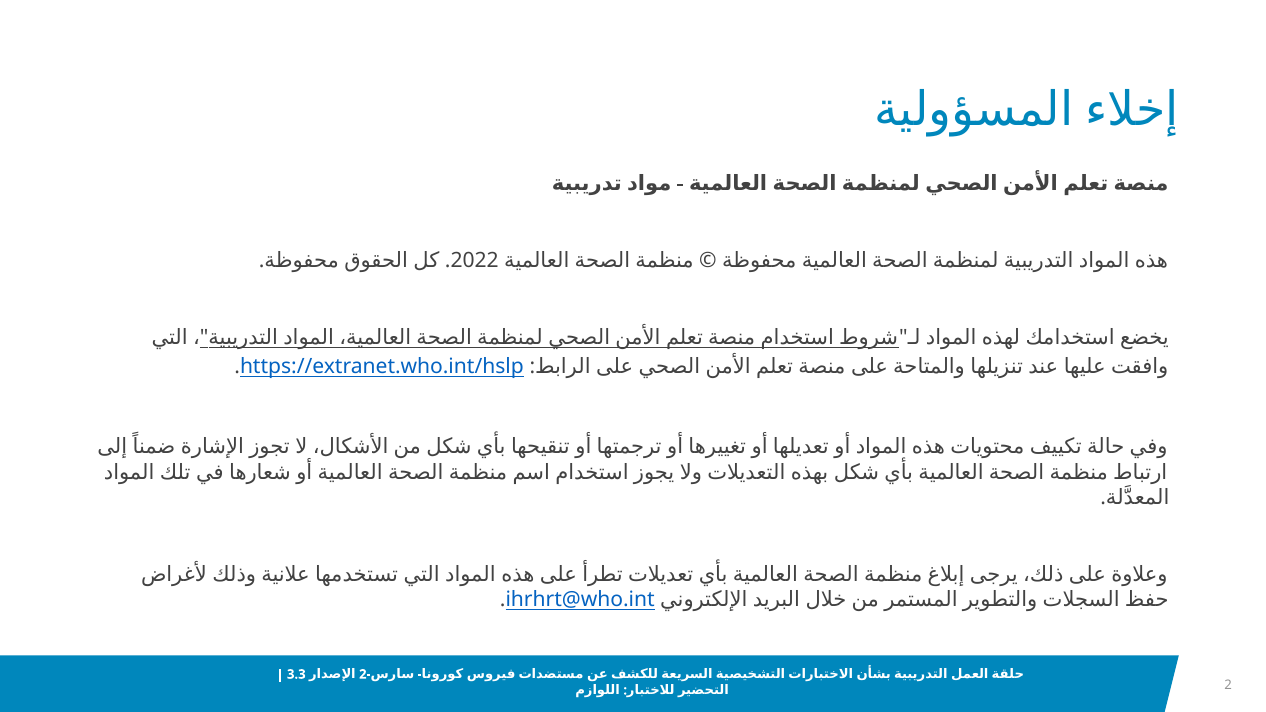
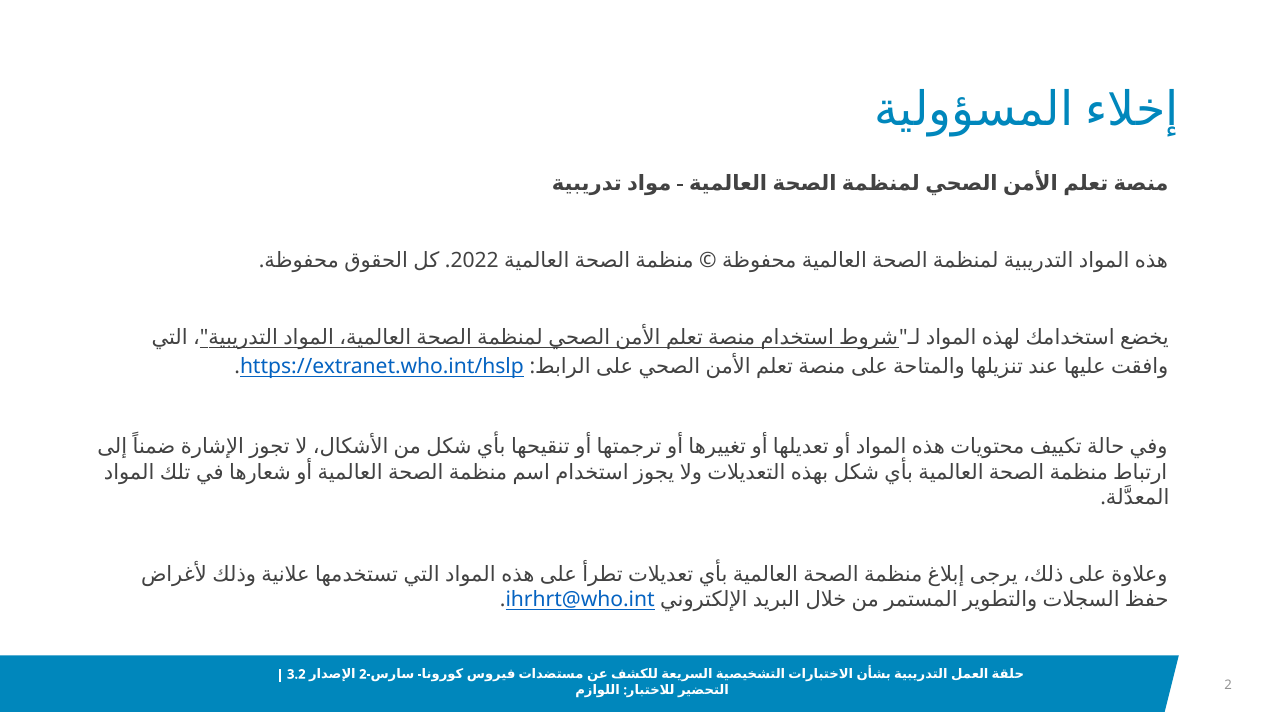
3.3: 3.3 -> 3.2
